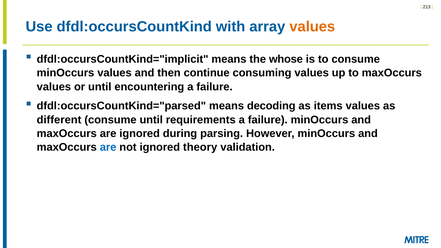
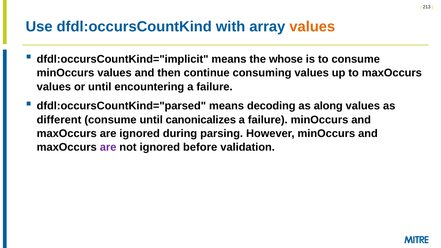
items: items -> along
requirements: requirements -> canonicalizes
are at (108, 147) colour: blue -> purple
theory: theory -> before
